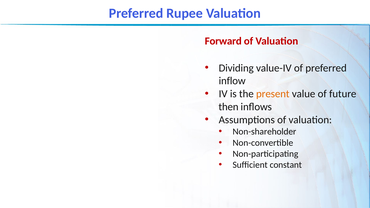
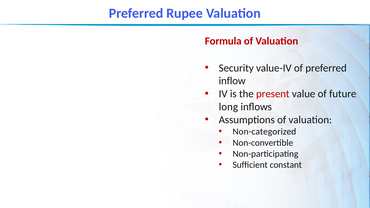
Forward: Forward -> Formula
Dividing: Dividing -> Security
present colour: orange -> red
then: then -> long
Non-shareholder: Non-shareholder -> Non-categorized
